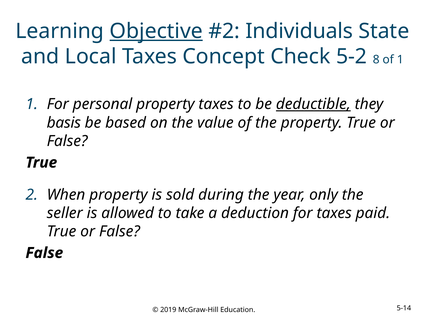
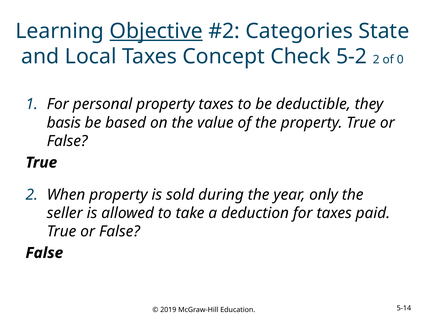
Individuals: Individuals -> Categories
5-2 8: 8 -> 2
of 1: 1 -> 0
deductible underline: present -> none
